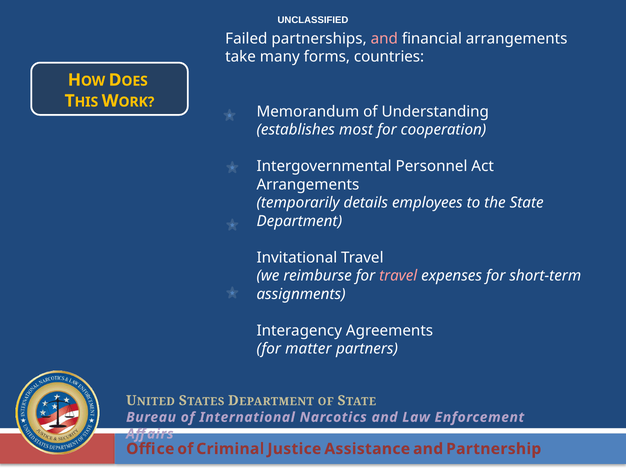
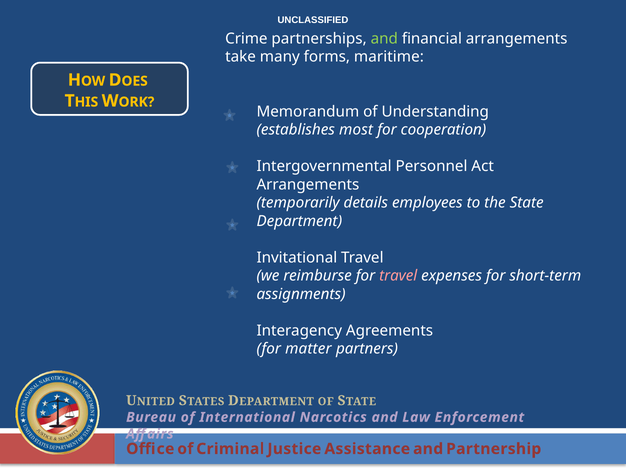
Failed: Failed -> Crime
and at (384, 38) colour: pink -> light green
countries: countries -> maritime
